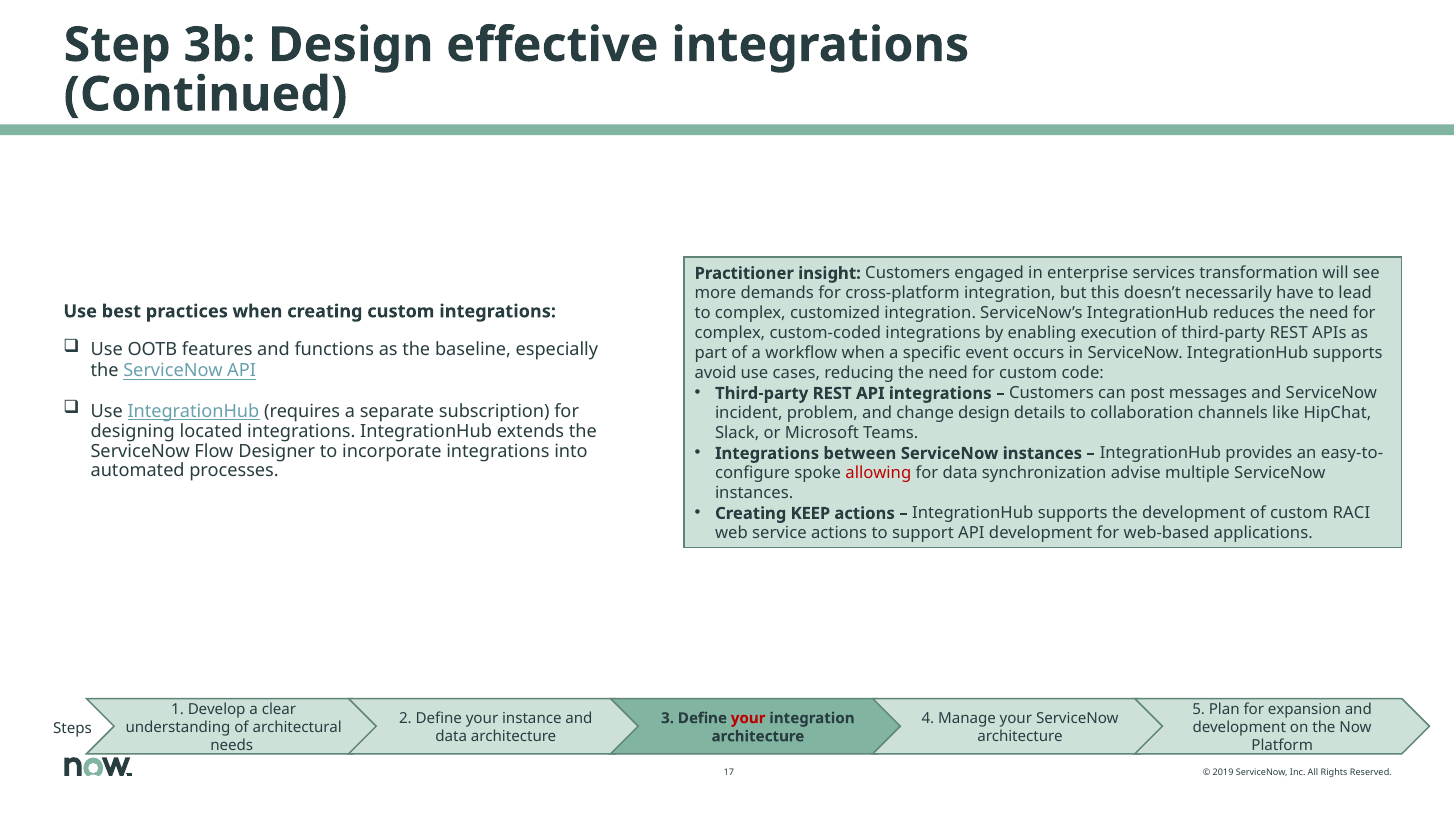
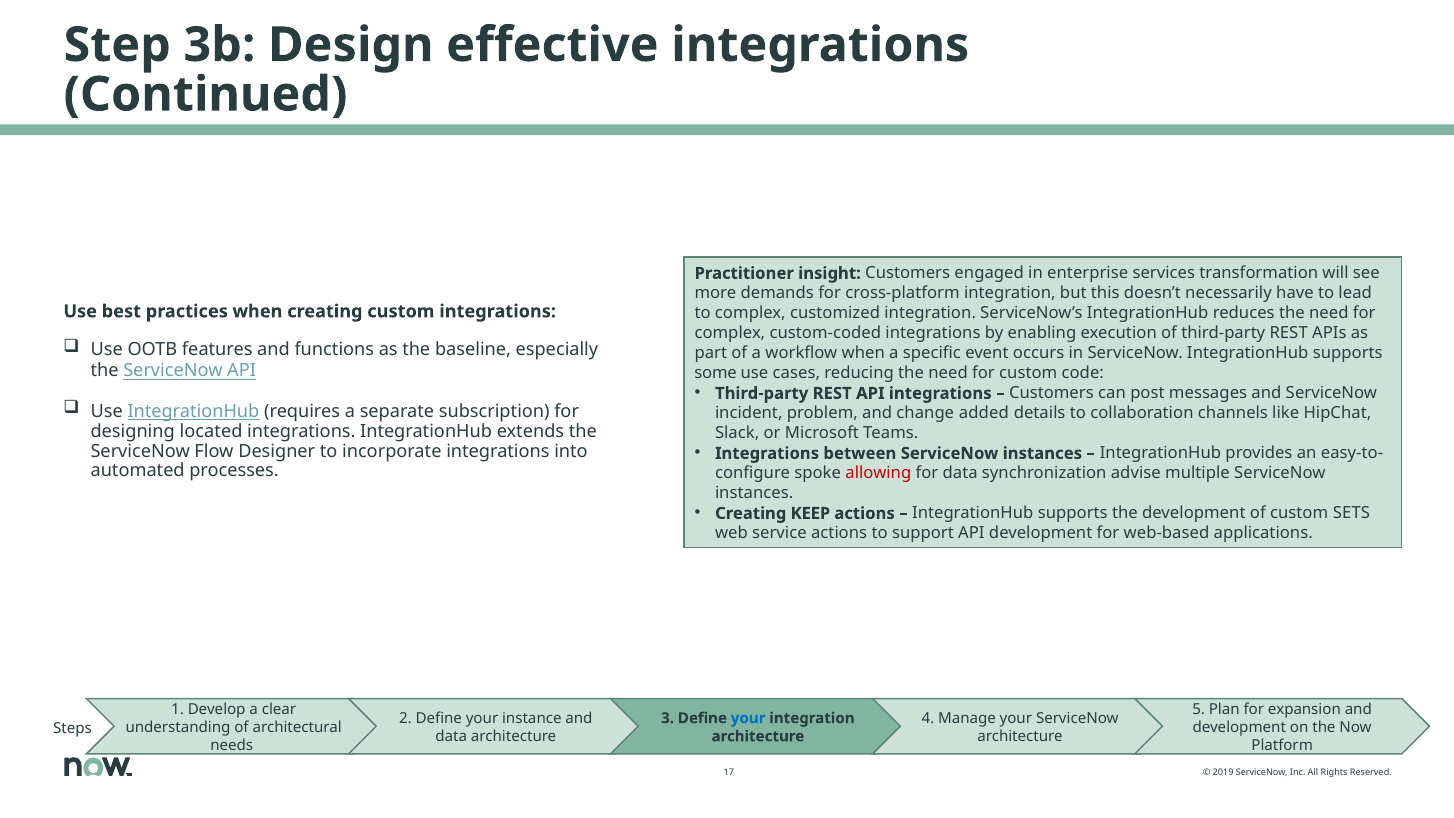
avoid: avoid -> some
change design: design -> added
RACI: RACI -> SETS
your at (748, 718) colour: red -> blue
